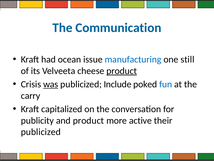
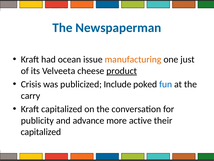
Communication: Communication -> Newspaperman
manufacturing colour: blue -> orange
still: still -> just
was underline: present -> none
and product: product -> advance
publicized at (41, 132): publicized -> capitalized
